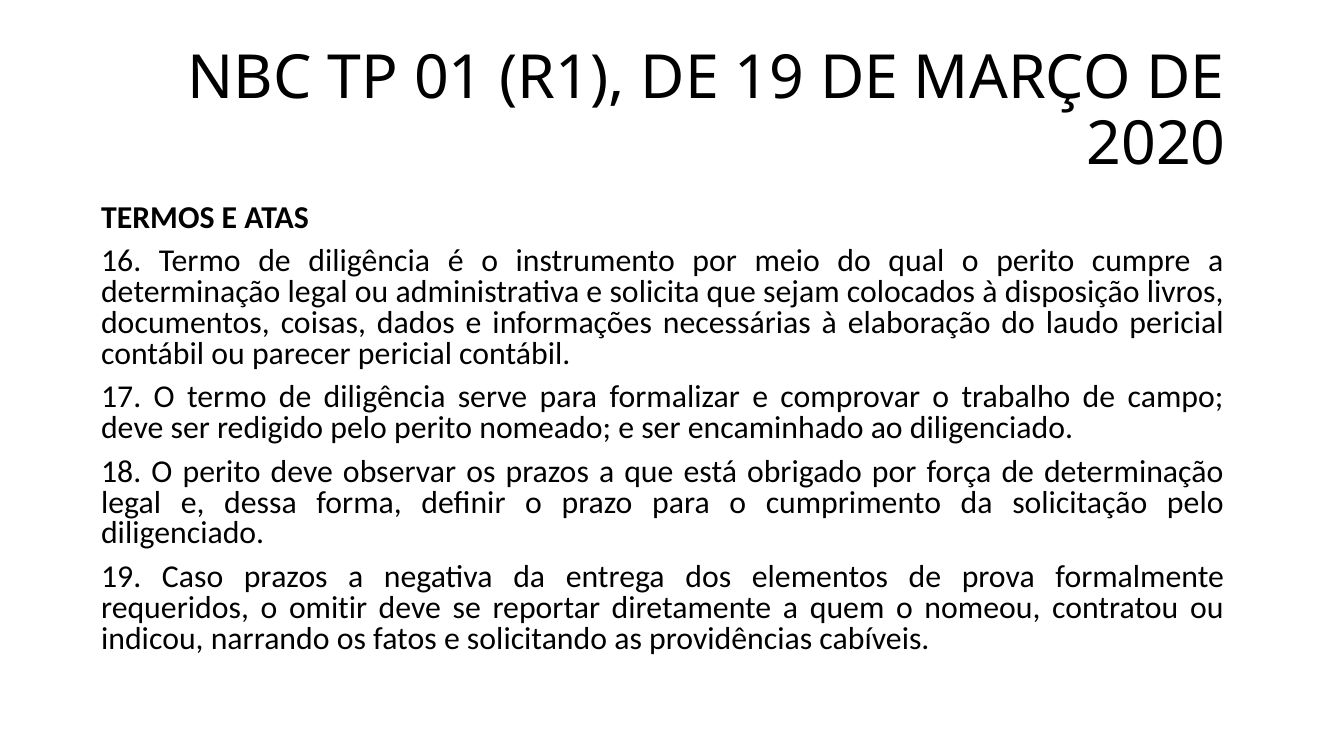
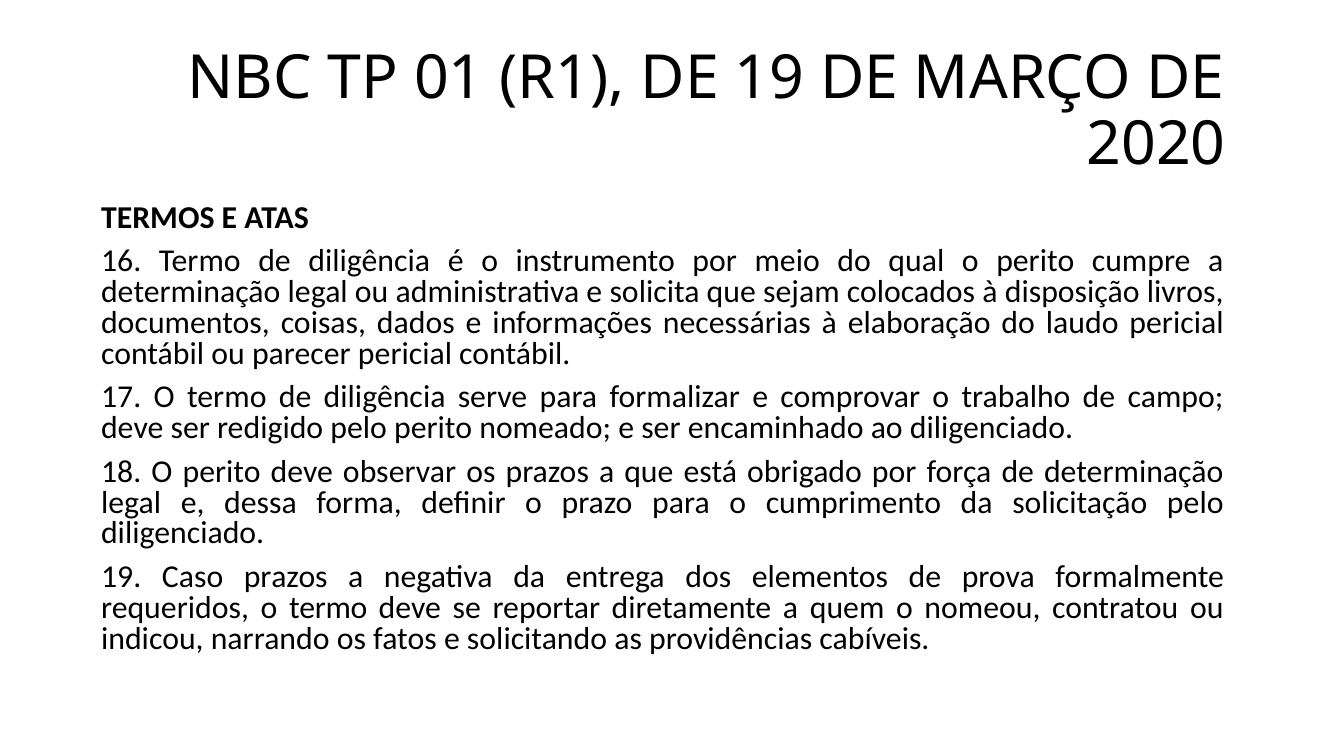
requeridos o omitir: omitir -> termo
